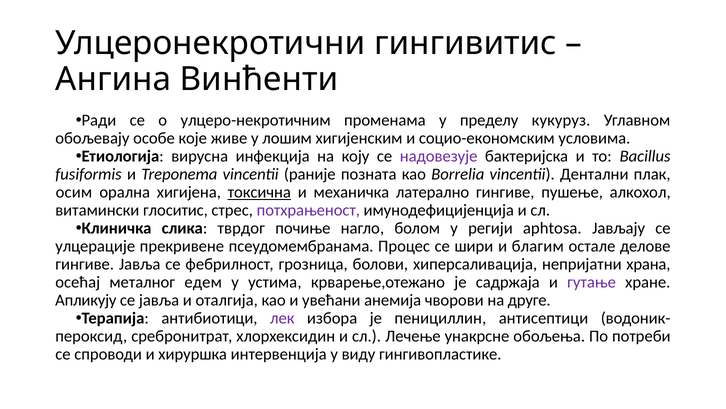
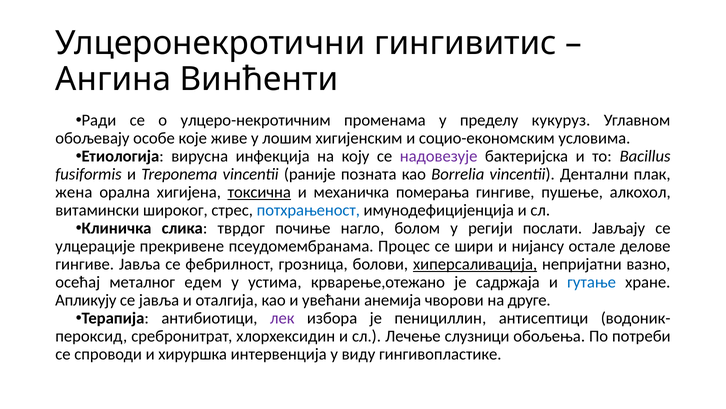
осим: осим -> жена
латерално: латерално -> померања
глоситис: глоситис -> широког
потхрањеност colour: purple -> blue
aphtosa: aphtosa -> послати
благим: благим -> нијансу
хиперсаливација underline: none -> present
храна: храна -> вазно
гутање colour: purple -> blue
унакрсне: унакрсне -> слузници
